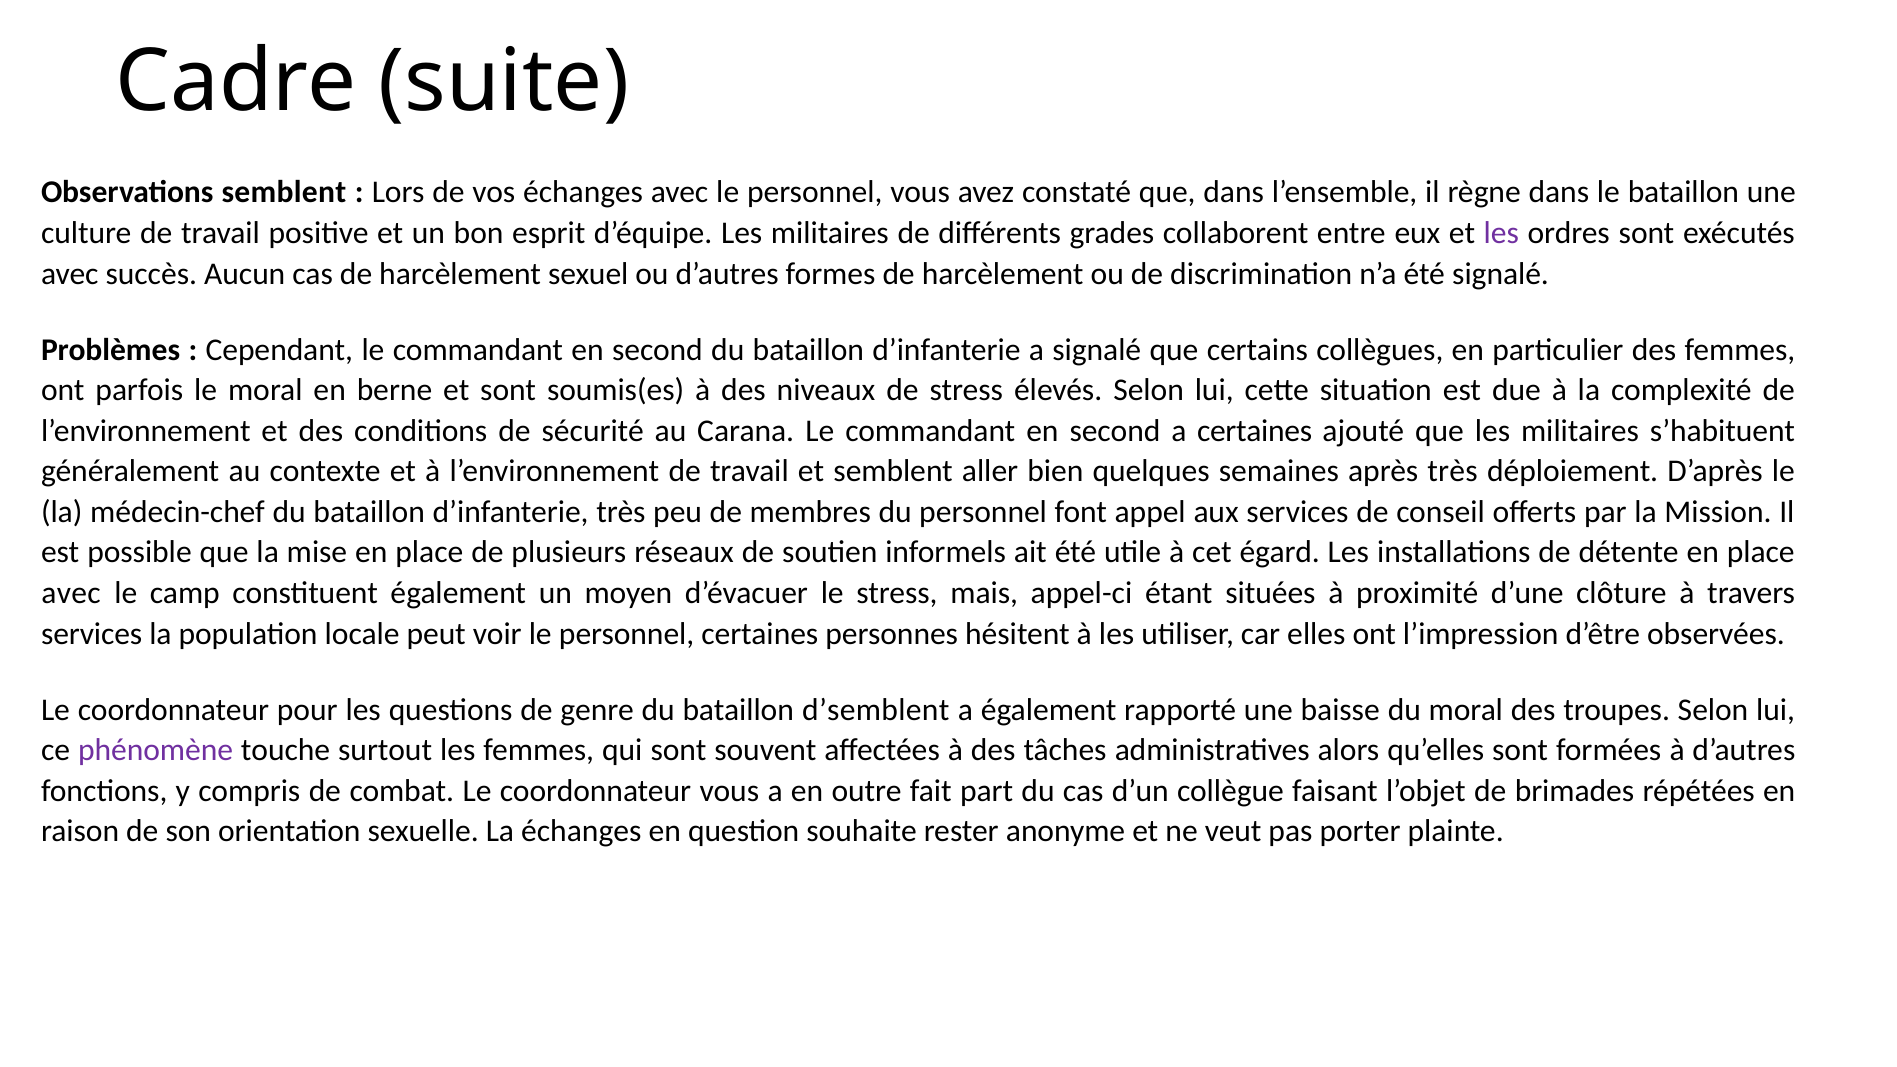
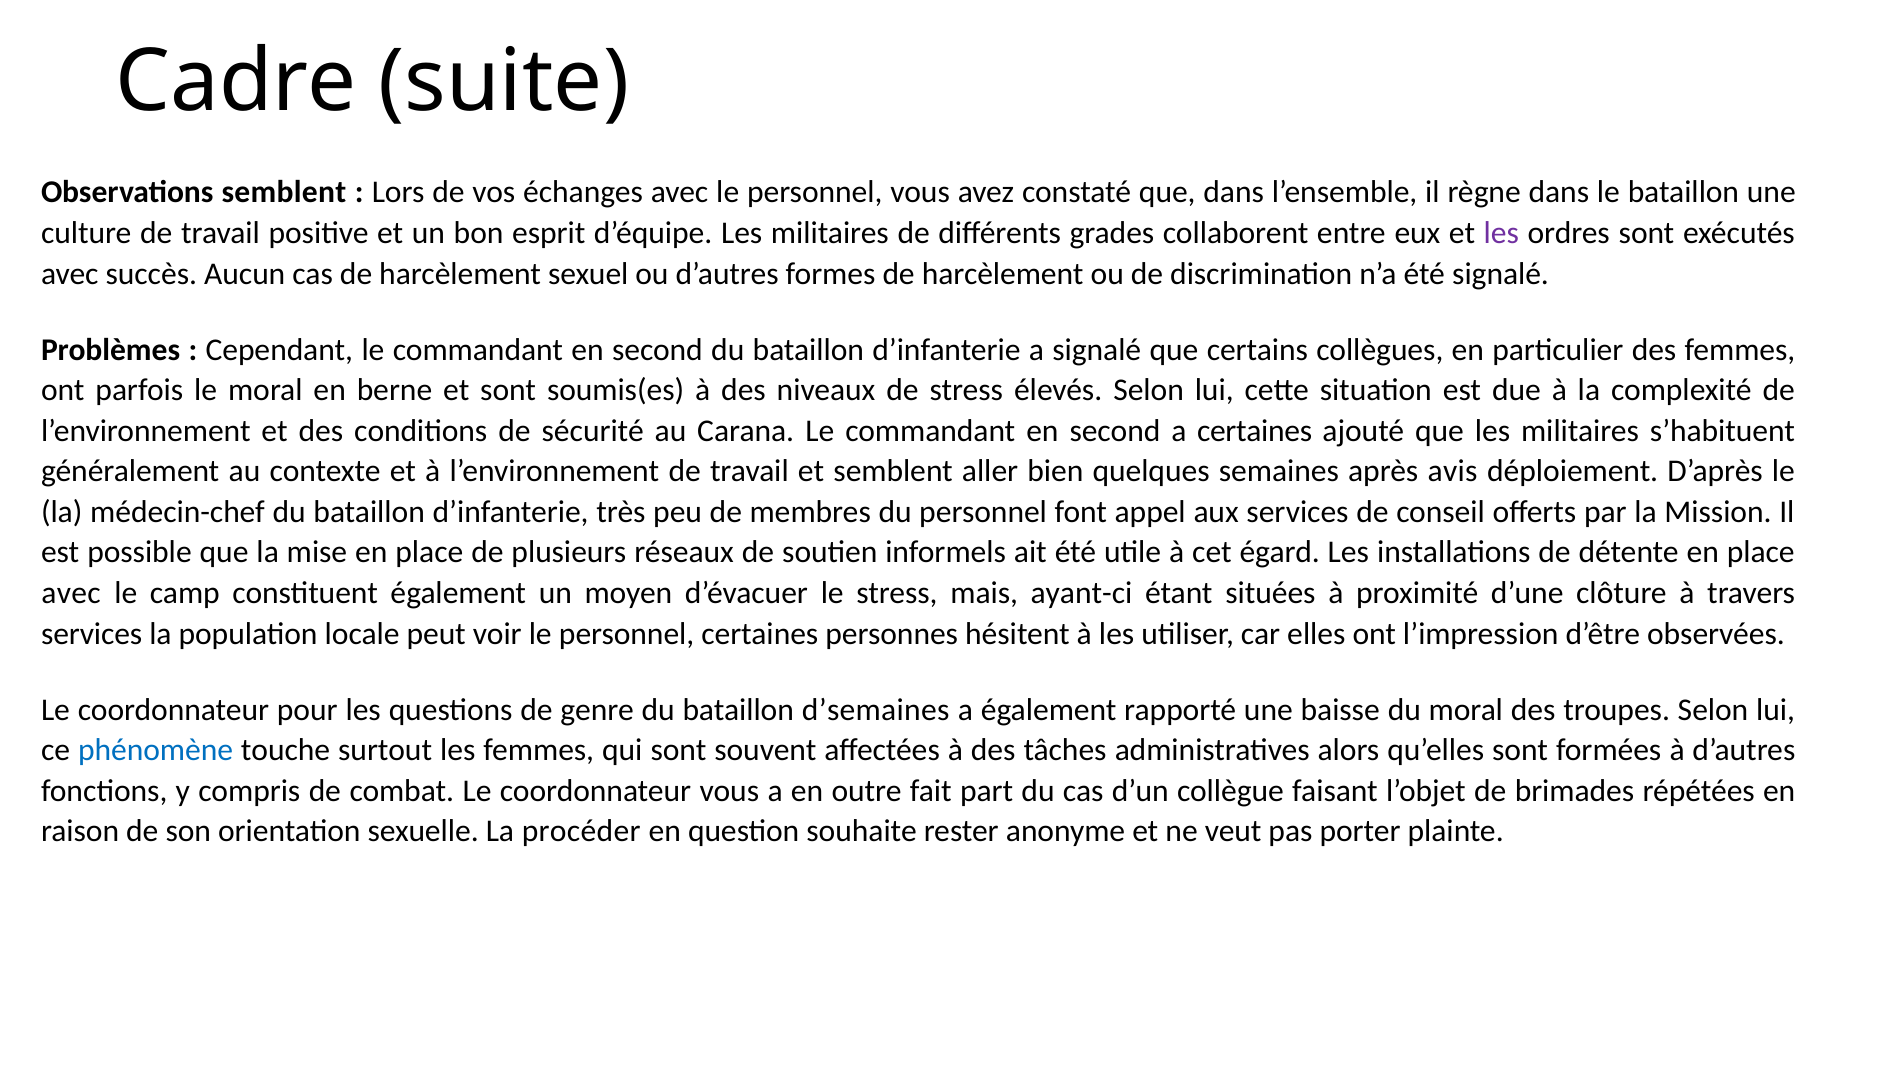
après très: très -> avis
appel-ci: appel-ci -> ayant-ci
d’semblent: d’semblent -> d’semaines
phénomène colour: purple -> blue
La échanges: échanges -> procéder
